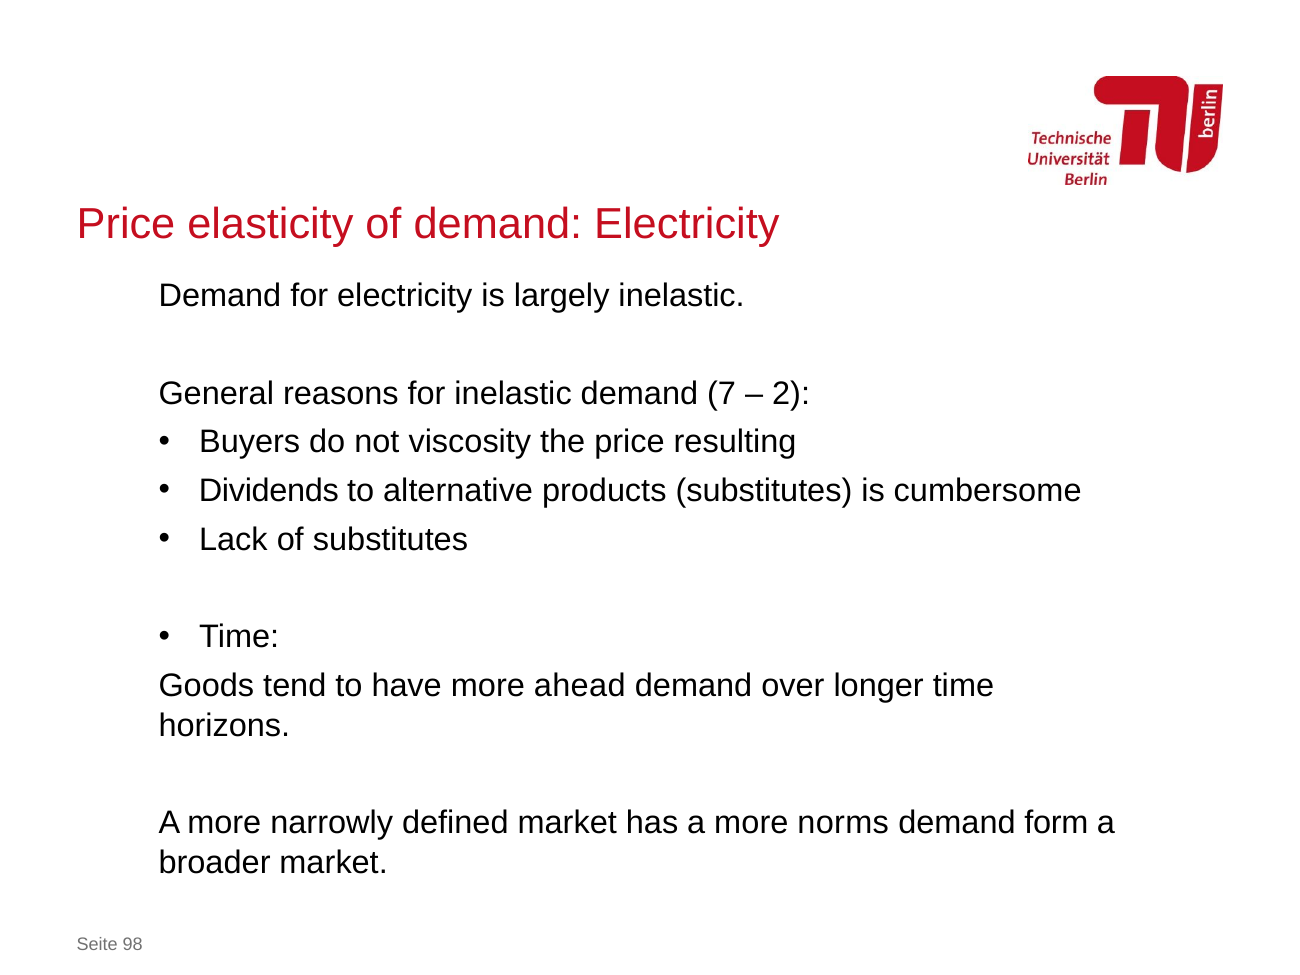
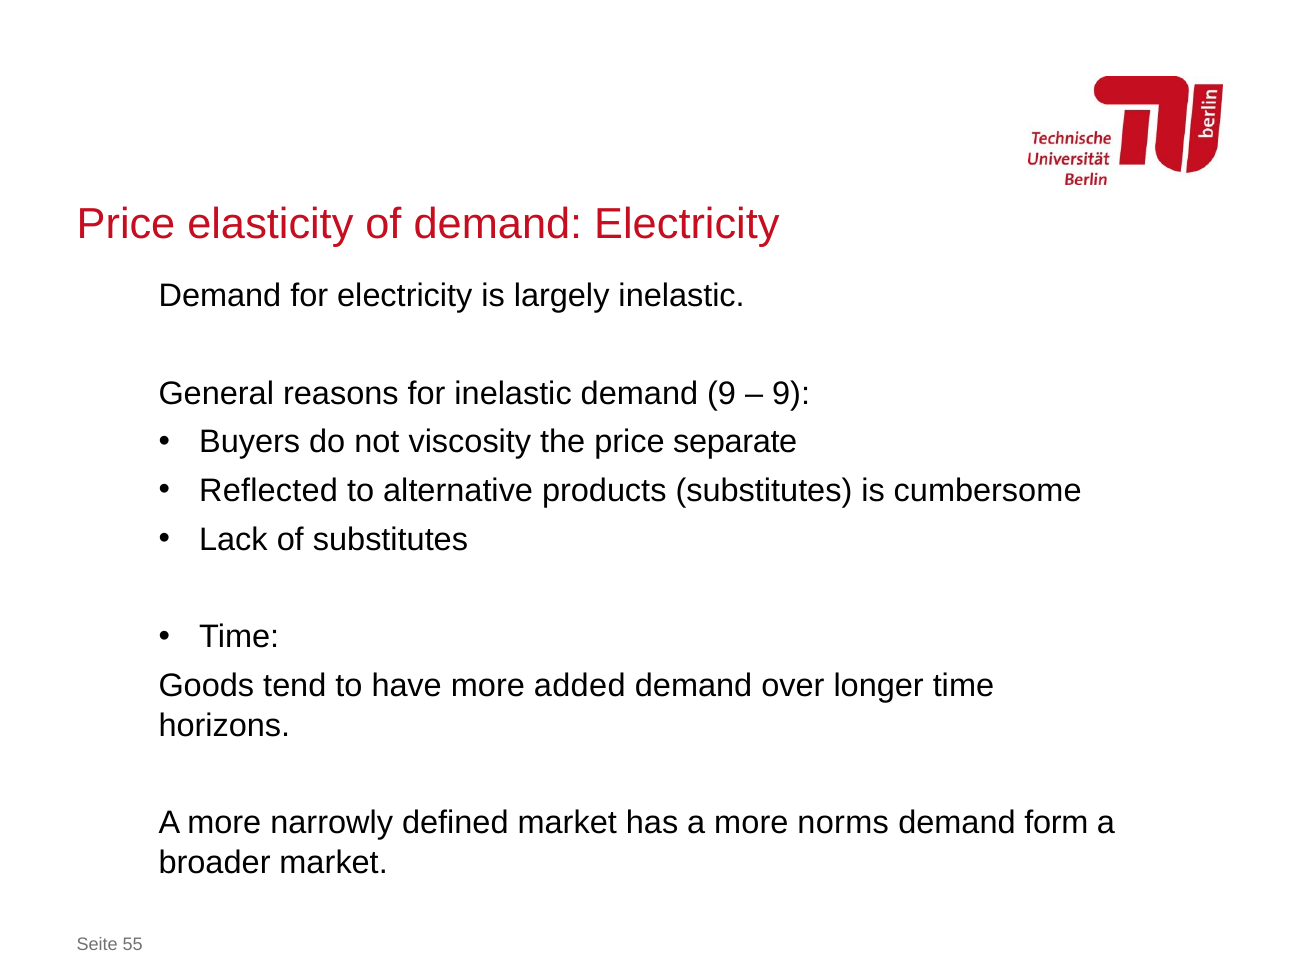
demand 7: 7 -> 9
2 at (791, 394): 2 -> 9
resulting: resulting -> separate
Dividends: Dividends -> Reflected
ahead: ahead -> added
98: 98 -> 55
